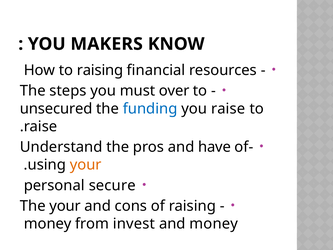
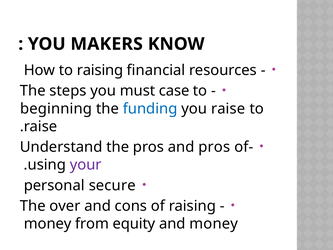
over: over -> case
unsecured: unsecured -> beginning
and have: have -> pros
your at (86, 165) colour: orange -> purple
The your: your -> over
invest: invest -> equity
